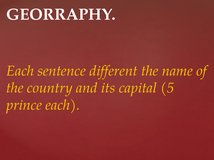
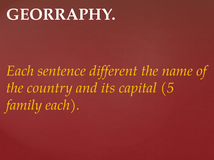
prince: prince -> family
